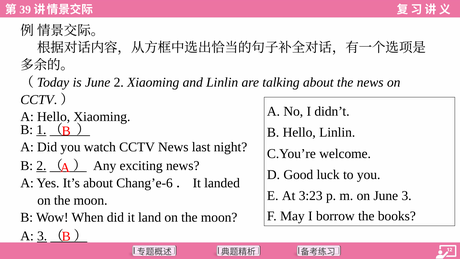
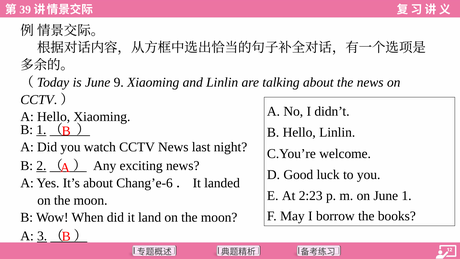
2: 2 -> 9
3:23: 3:23 -> 2:23
3: 3 -> 1
